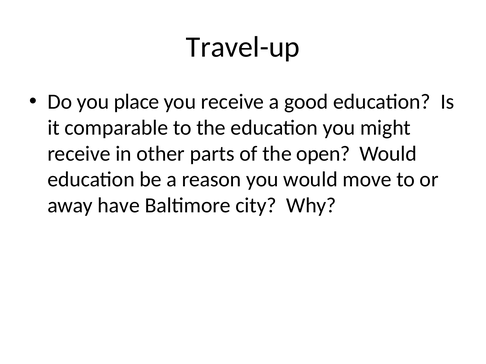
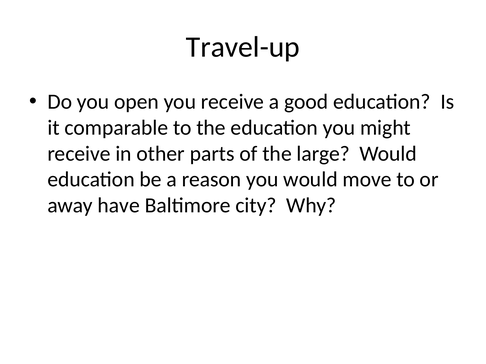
place: place -> open
open: open -> large
